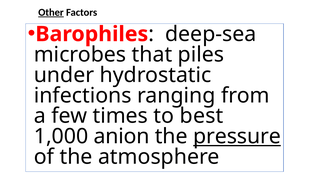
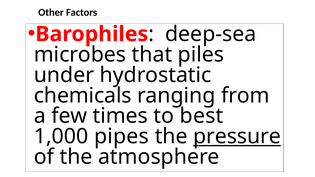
Other underline: present -> none
infections: infections -> chemicals
anion: anion -> pipes
